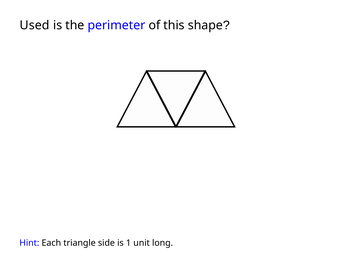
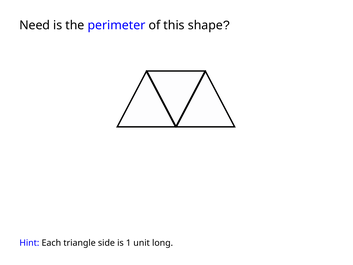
Used: Used -> Need
